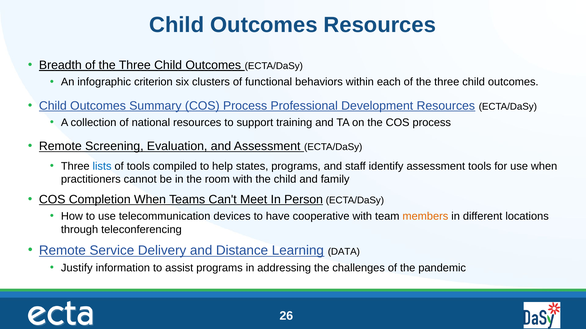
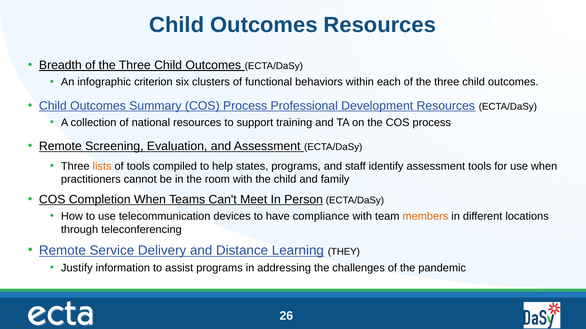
lists colour: blue -> orange
cooperative: cooperative -> compliance
DATA: DATA -> THEY
